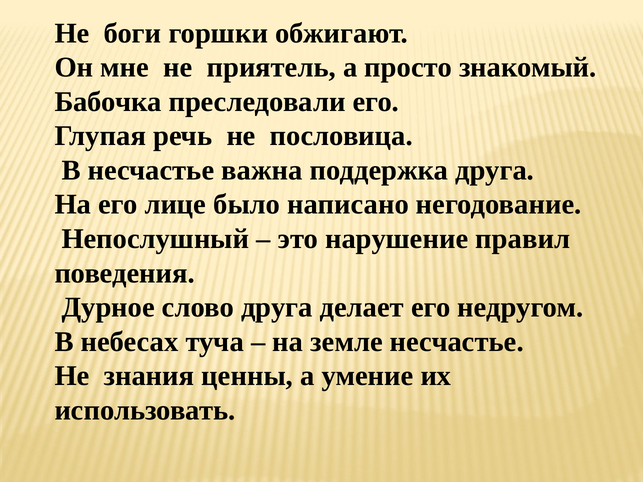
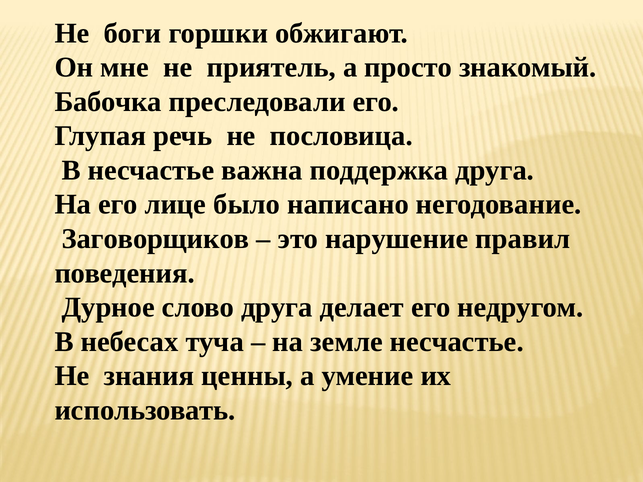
Непослушный: Непослушный -> Заговорщиков
